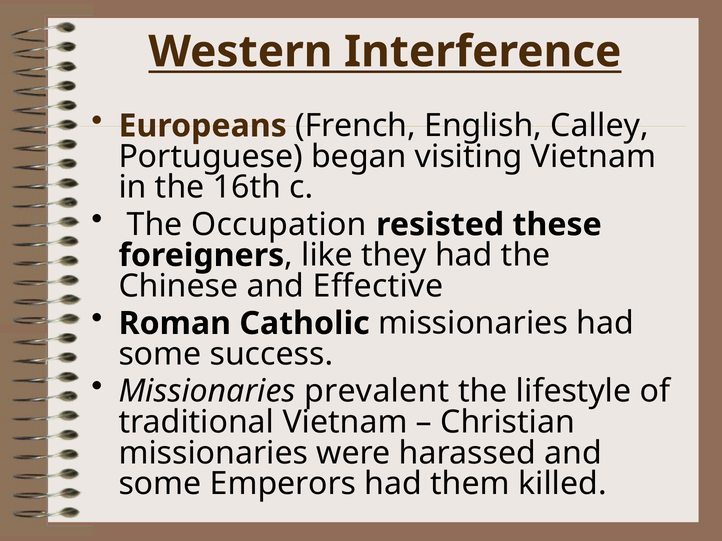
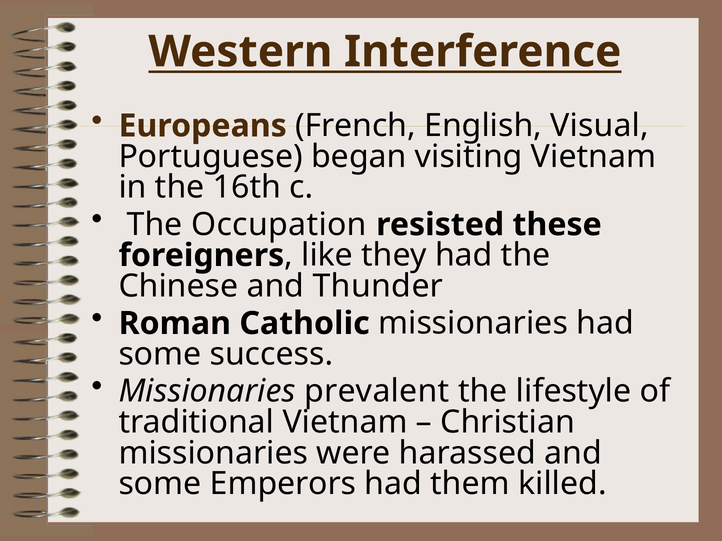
Calley: Calley -> Visual
Effective: Effective -> Thunder
